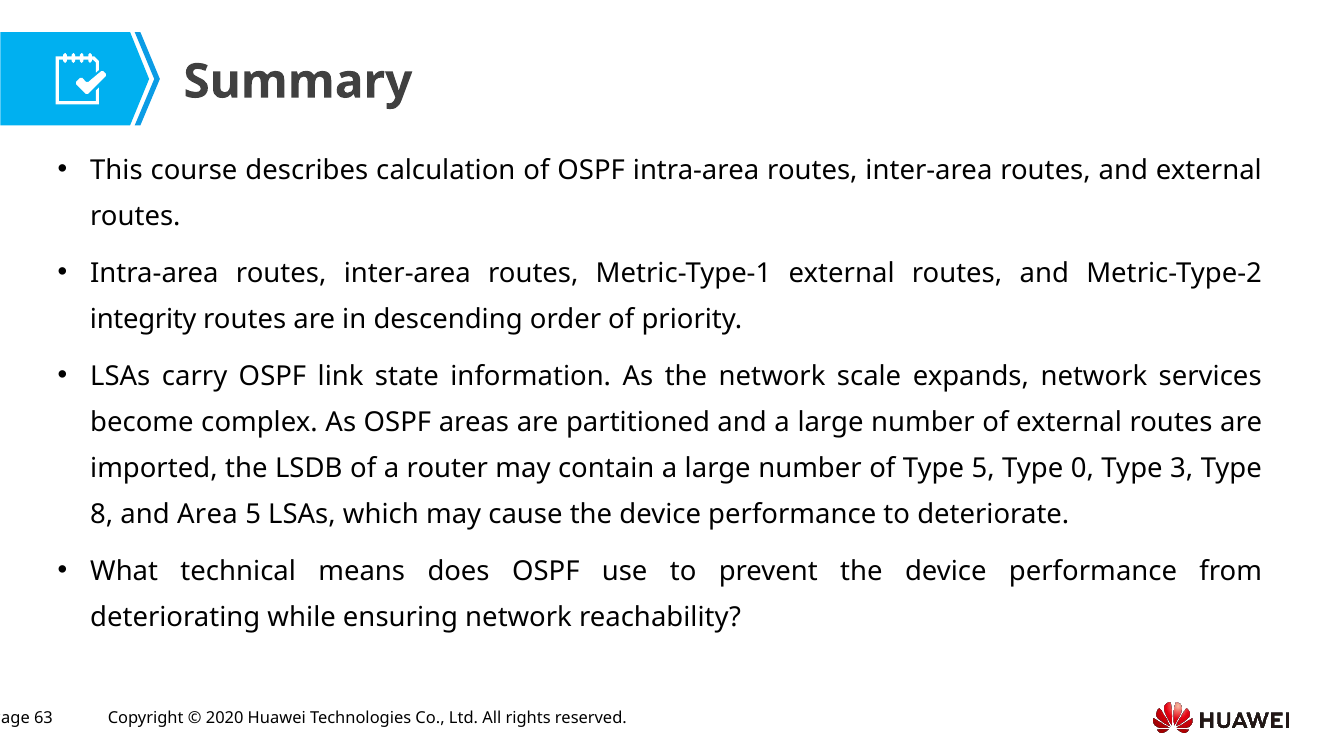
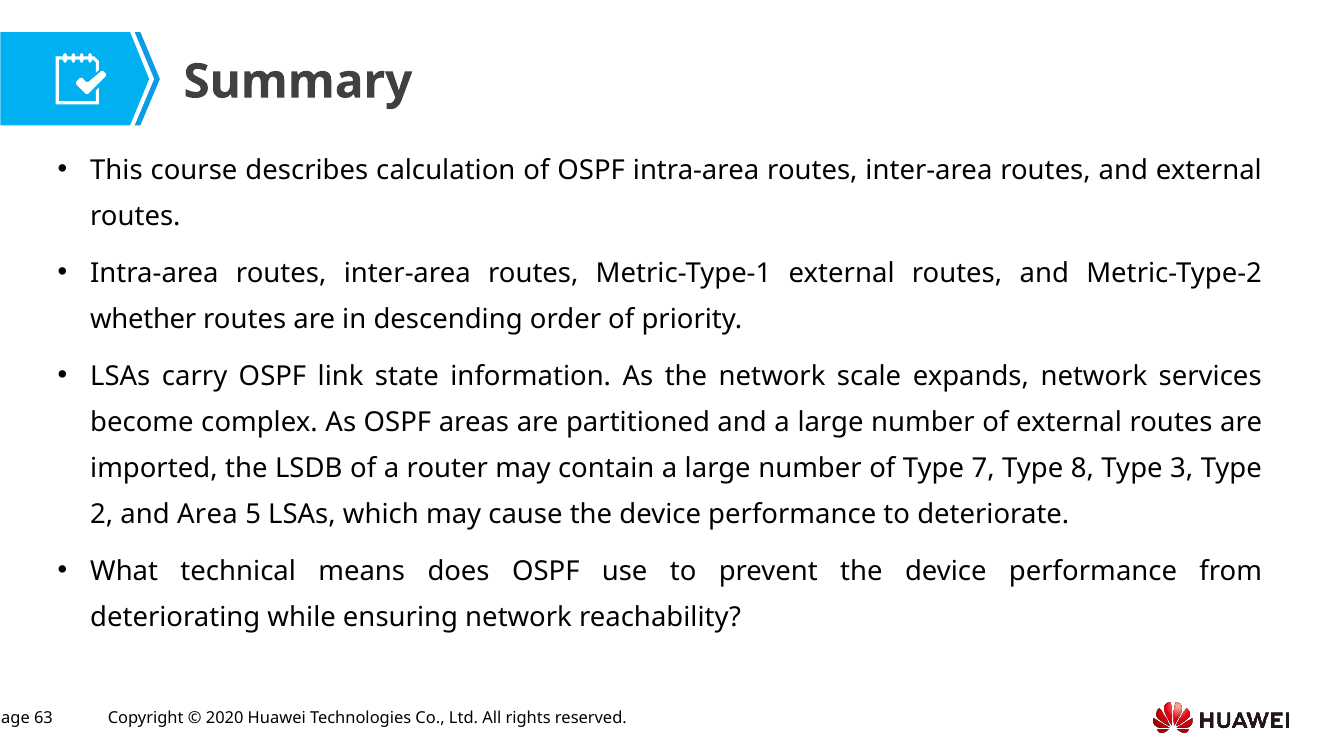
integrity: integrity -> whether
Type 5: 5 -> 7
0: 0 -> 8
8: 8 -> 2
